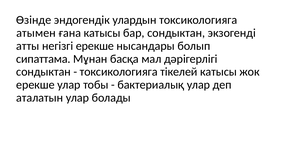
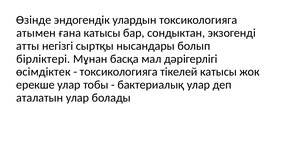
негізгі ерекше: ерекше -> сыртқы
сипаттама: сипаттама -> бірліктері
сондыктан at (43, 72): сондыктан -> өсімдіктек
